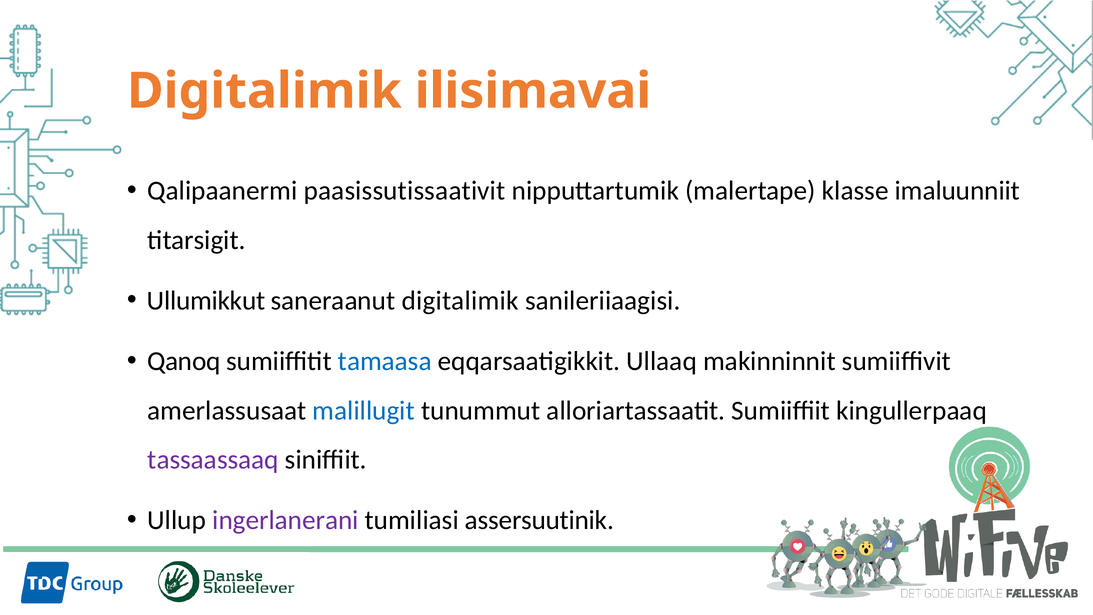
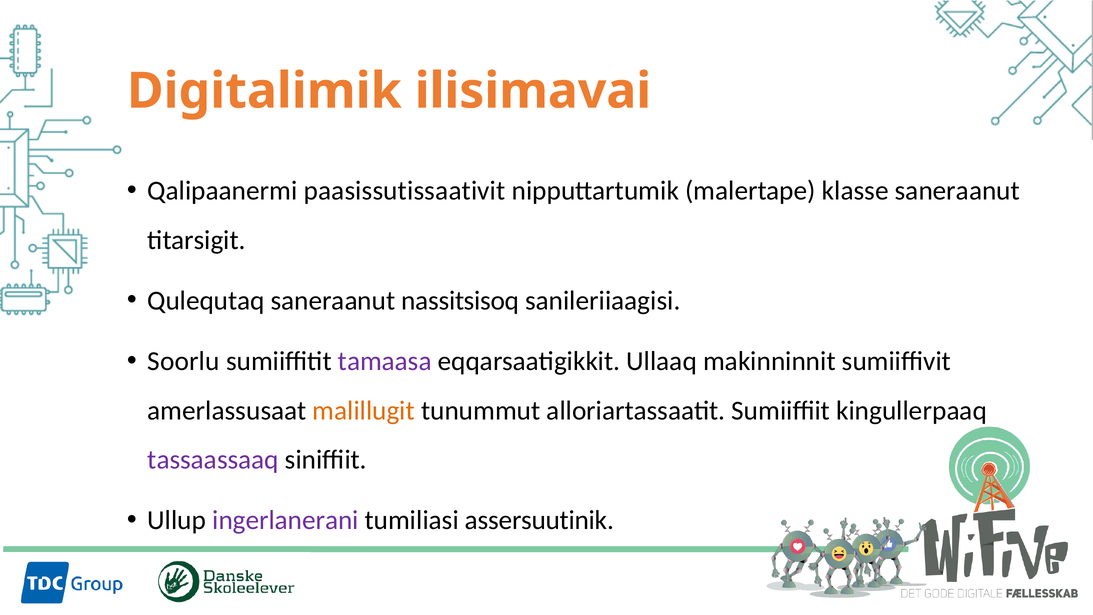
klasse imaluunniit: imaluunniit -> saneraanut
Ullumikkut: Ullumikkut -> Qulequtaq
saneraanut digitalimik: digitalimik -> nassitsisoq
Qanoq: Qanoq -> Soorlu
tamaasa colour: blue -> purple
malillugit colour: blue -> orange
